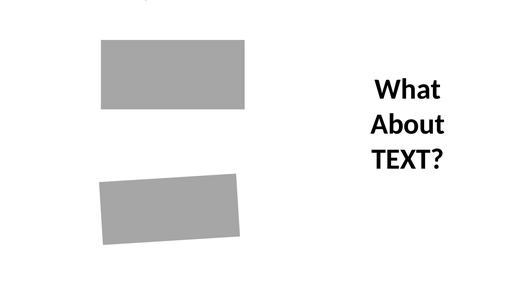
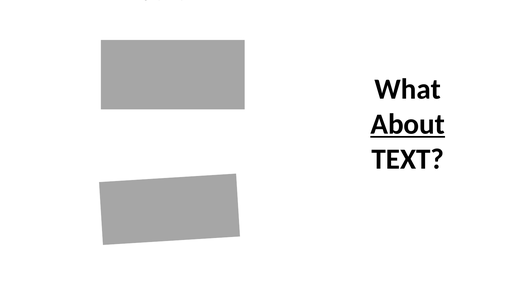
About underline: none -> present
